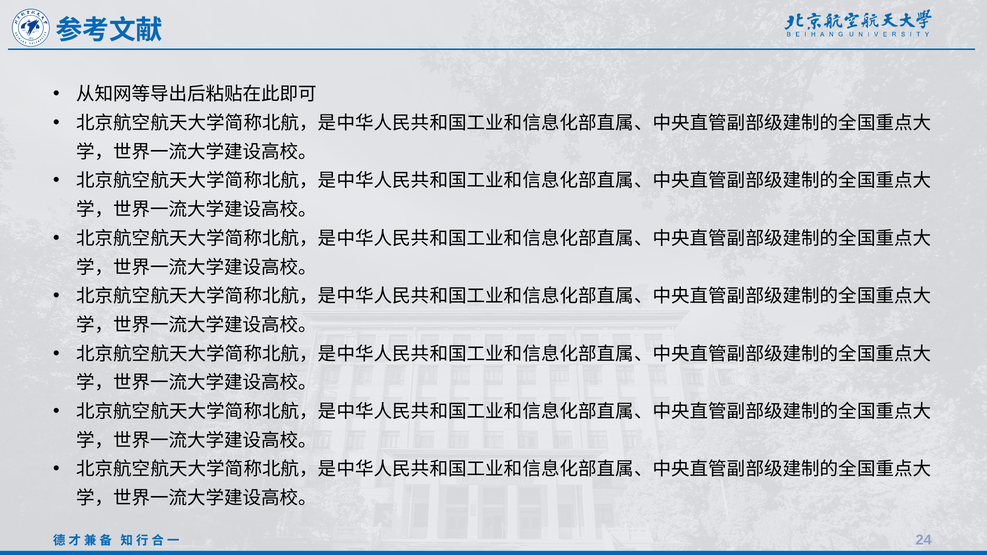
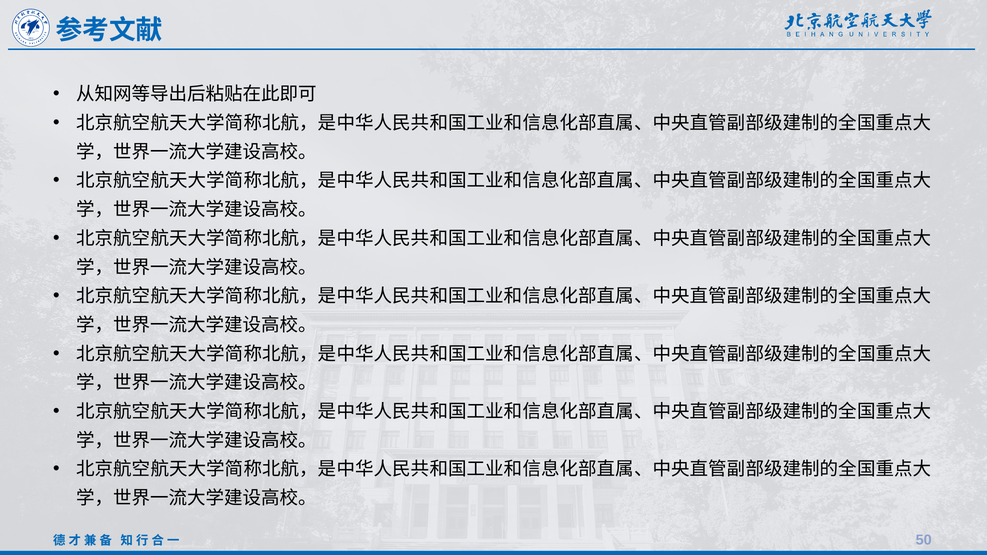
24: 24 -> 50
